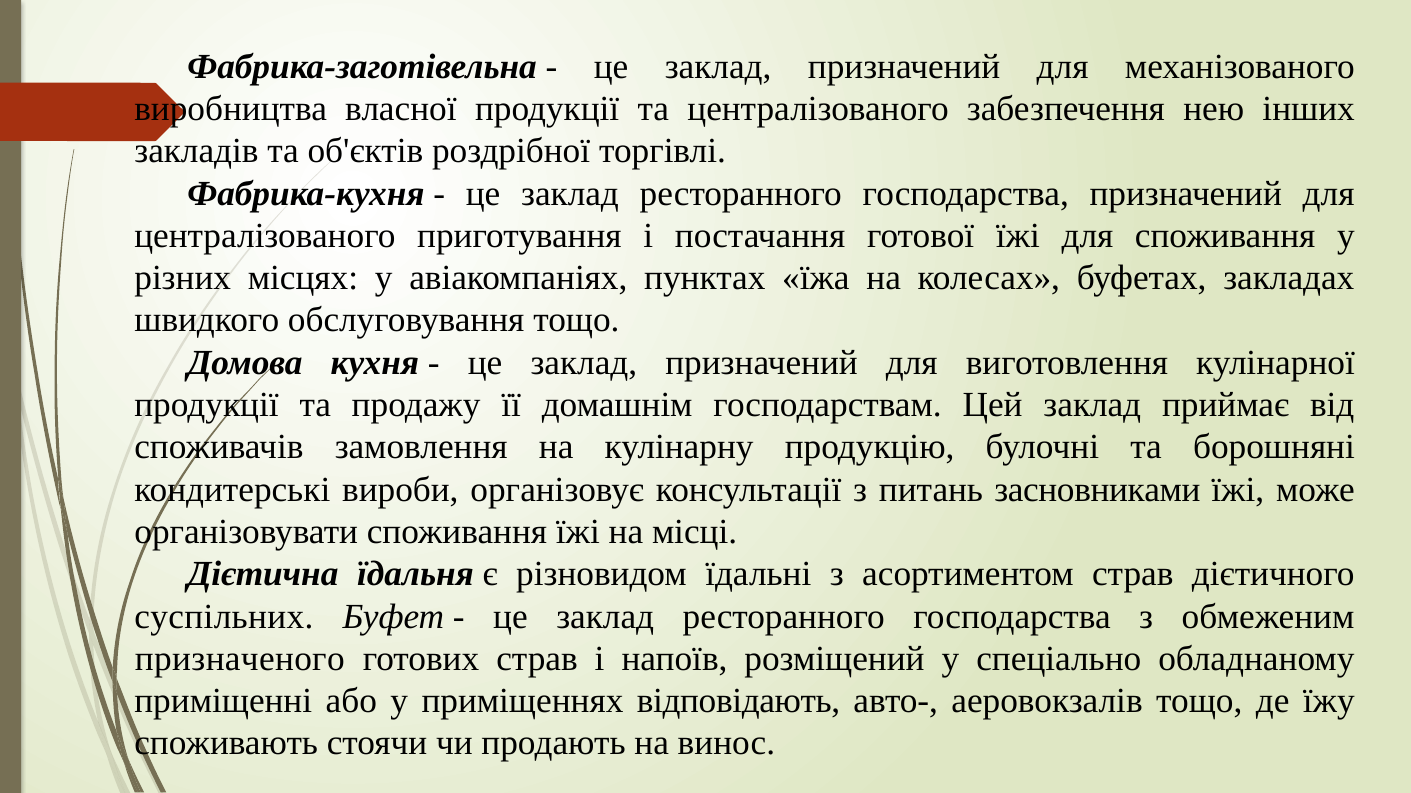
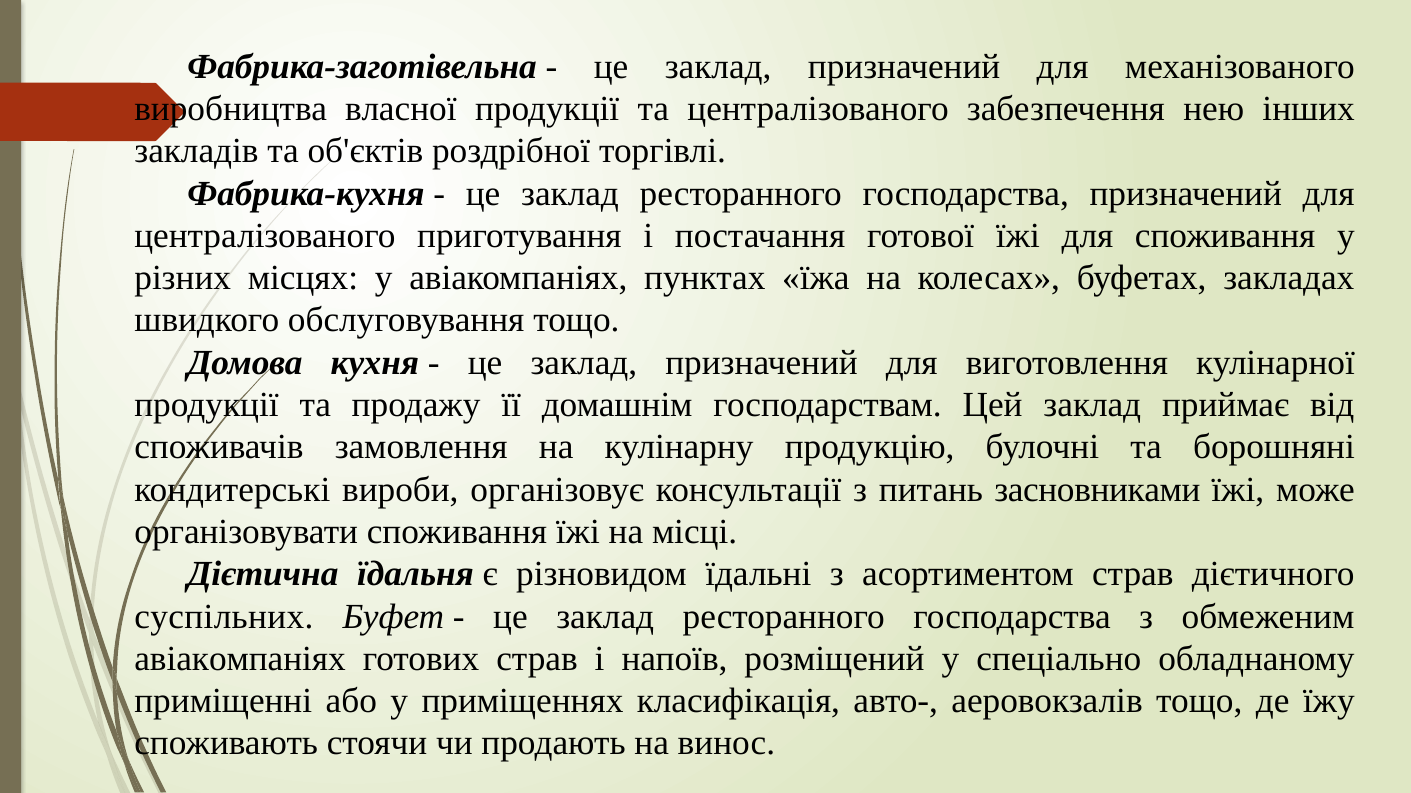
призначеного at (240, 659): призначеного -> авіакомпаніях
відповідають: відповідають -> класифікація
